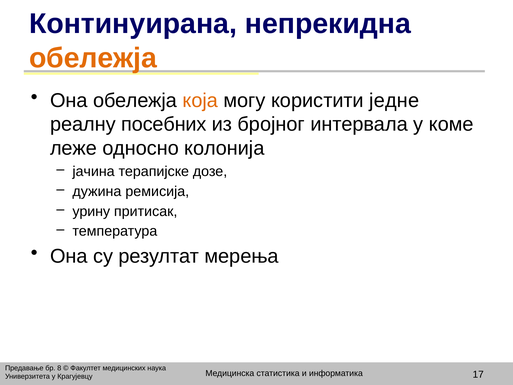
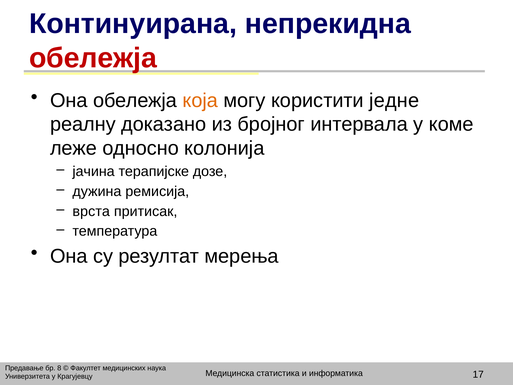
обележја at (93, 58) colour: orange -> red
посебних: посебних -> доказано
урину: урину -> врста
